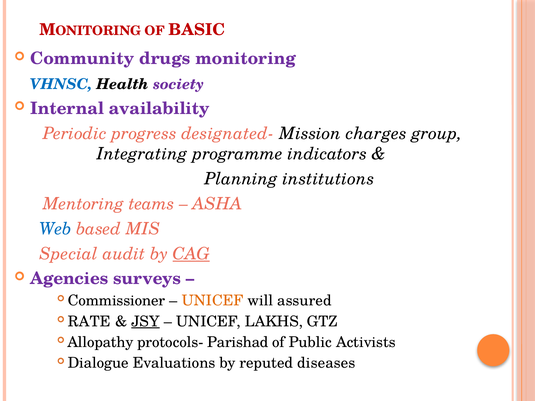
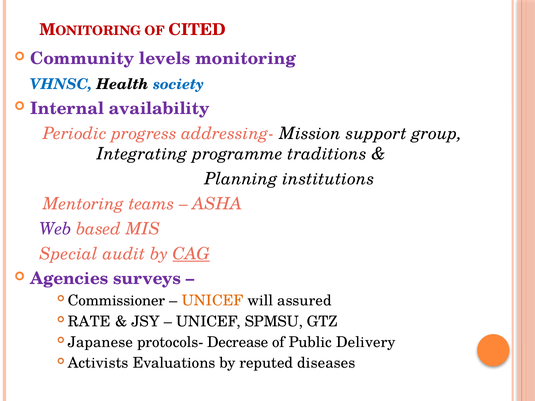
BASIC: BASIC -> CITED
drugs: drugs -> levels
society colour: purple -> blue
designated-: designated- -> addressing-
charges: charges -> support
indicators: indicators -> traditions
Web colour: blue -> purple
JSY underline: present -> none
LAKHS: LAKHS -> SPMSU
Allopathy: Allopathy -> Japanese
Parishad: Parishad -> Decrease
Activists: Activists -> Delivery
Dialogue: Dialogue -> Activists
